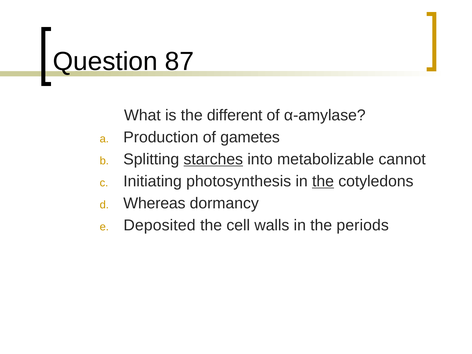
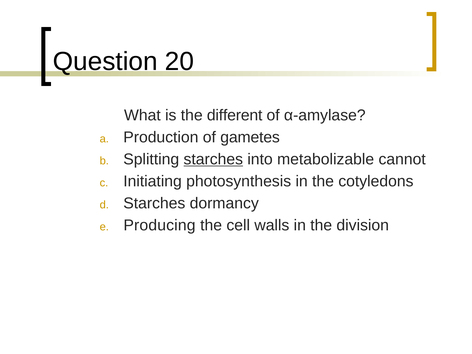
87: 87 -> 20
the at (323, 181) underline: present -> none
Whereas at (154, 203): Whereas -> Starches
Deposited: Deposited -> Producing
periods: periods -> division
